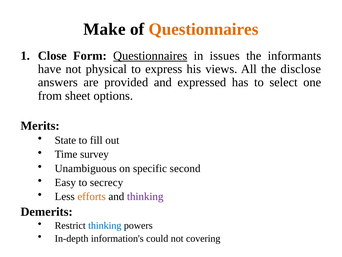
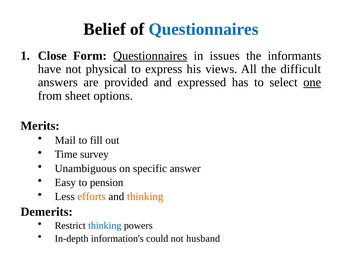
Make: Make -> Belief
Questionnaires at (204, 29) colour: orange -> blue
disclose: disclose -> difficult
one underline: none -> present
State: State -> Mail
second: second -> answer
secrecy: secrecy -> pension
thinking at (145, 196) colour: purple -> orange
covering: covering -> husband
